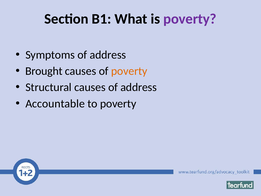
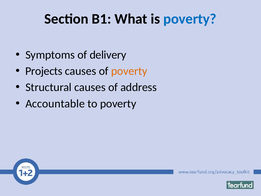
poverty at (190, 19) colour: purple -> blue
Symptoms of address: address -> delivery
Brought: Brought -> Projects
